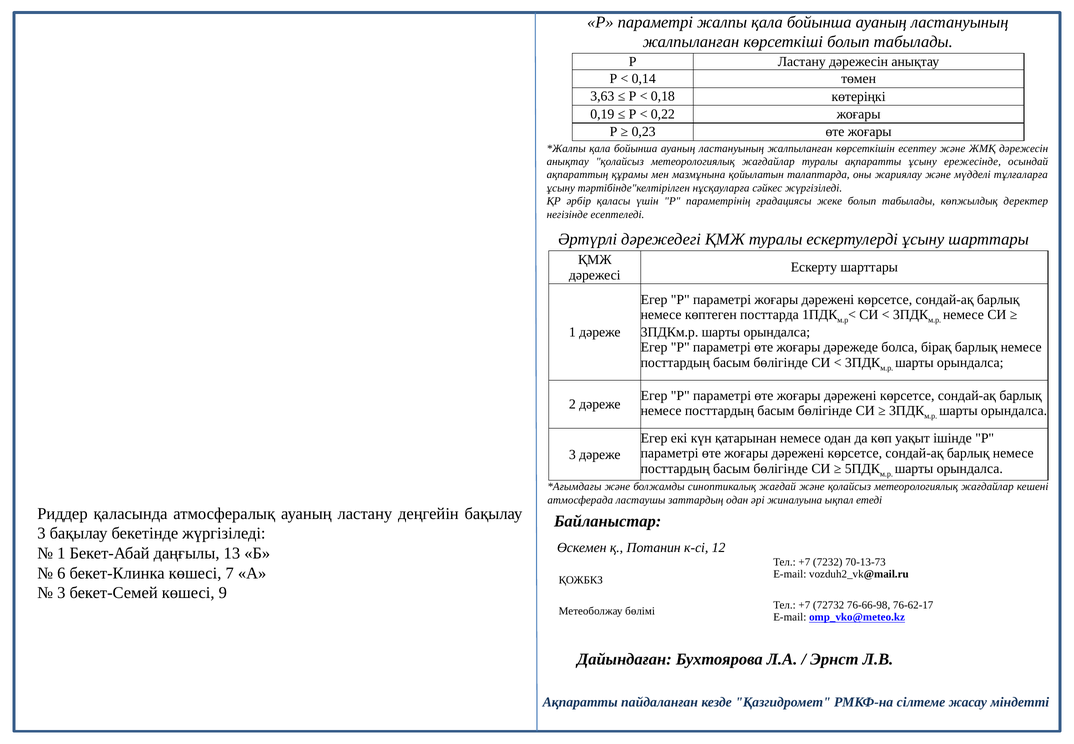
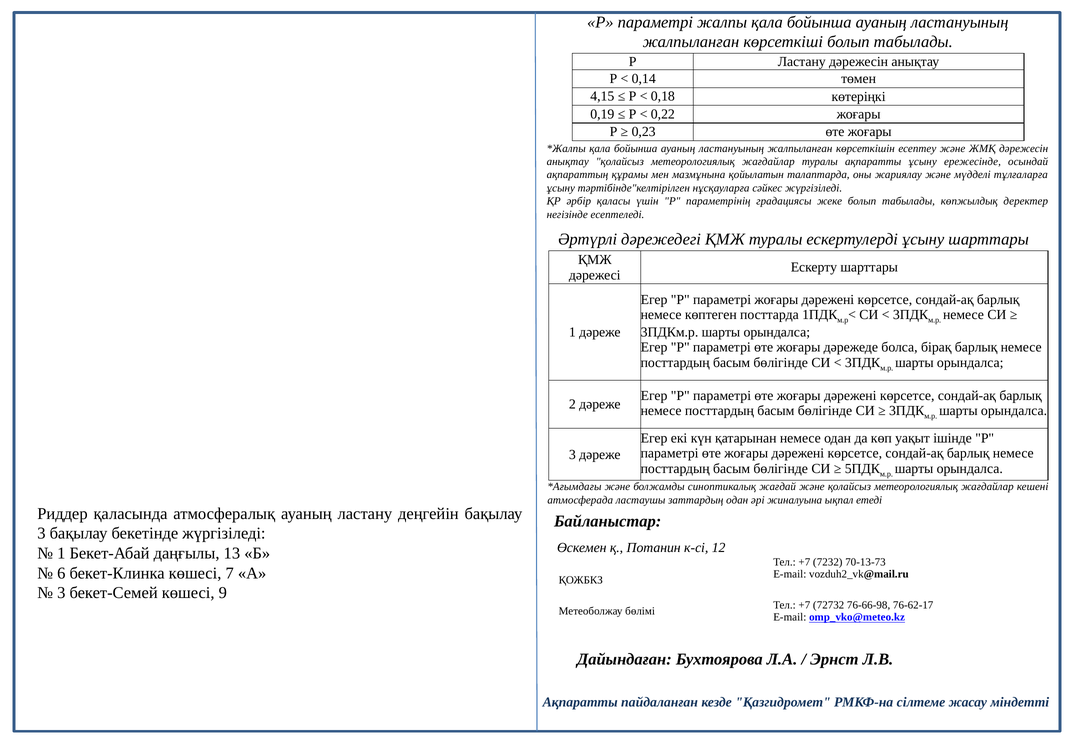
3,63: 3,63 -> 4,15
